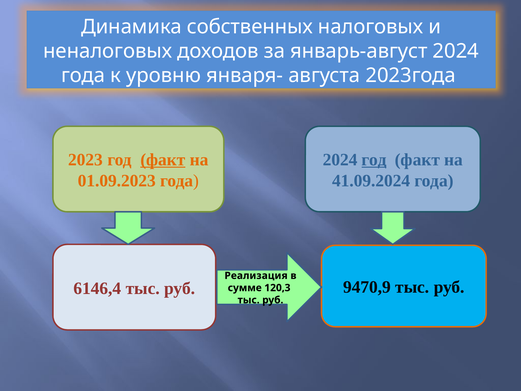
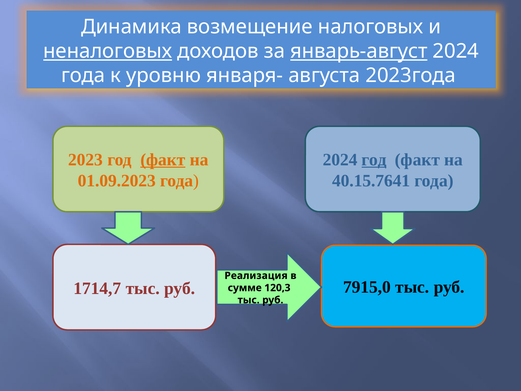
собственных: собственных -> возмещение
неналоговых underline: none -> present
январь-август underline: none -> present
41.09.2024: 41.09.2024 -> 40.15.7641
6146,4: 6146,4 -> 1714,7
9470,9: 9470,9 -> 7915,0
